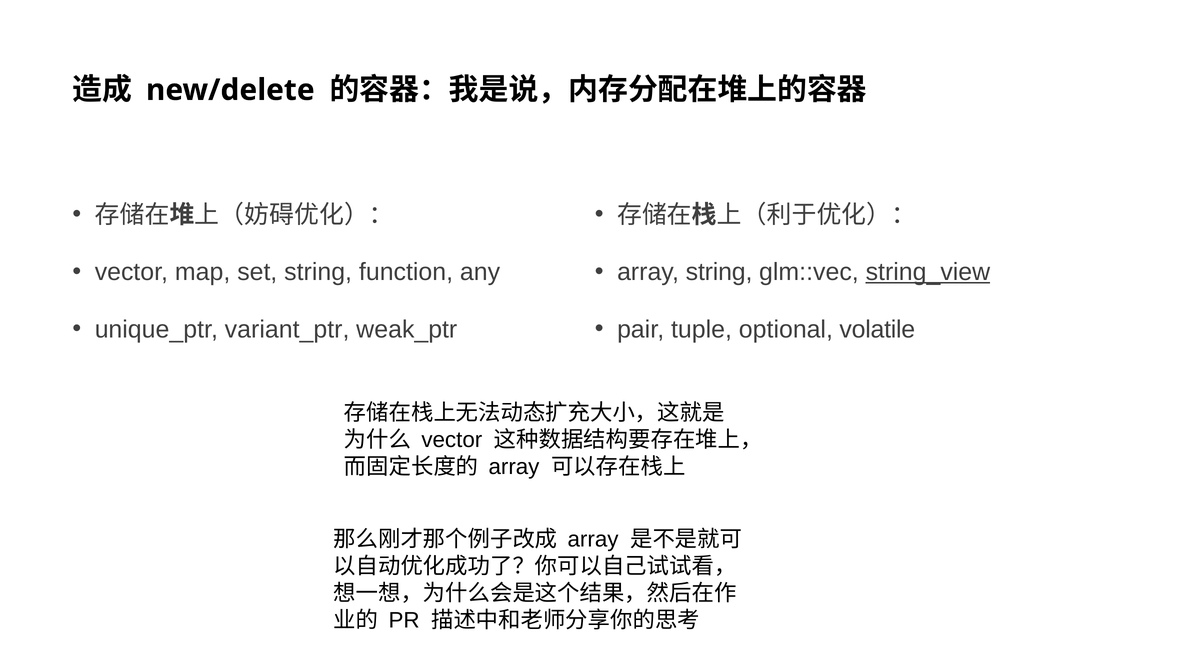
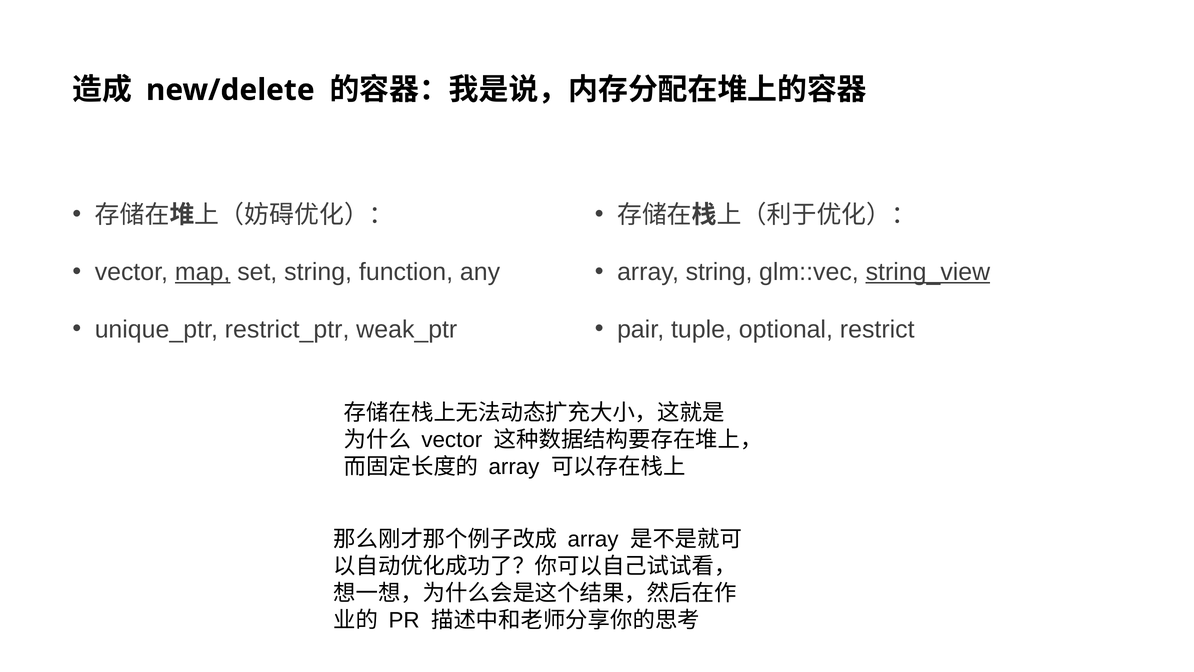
map underline: none -> present
variant_ptr: variant_ptr -> restrict_ptr
volatile: volatile -> restrict
